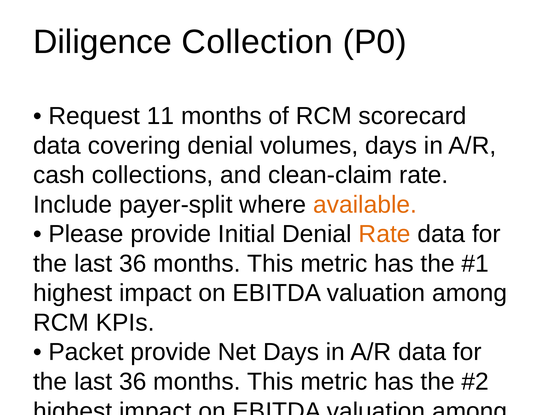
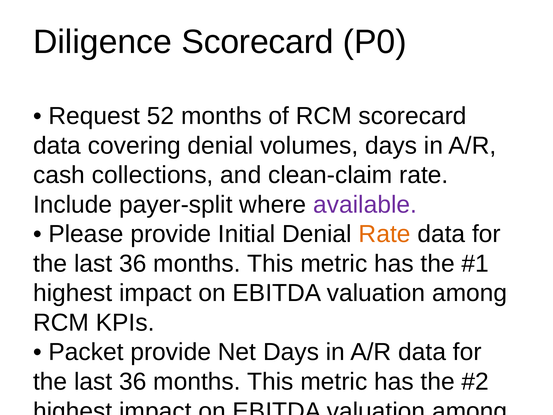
Diligence Collection: Collection -> Scorecard
11: 11 -> 52
available colour: orange -> purple
